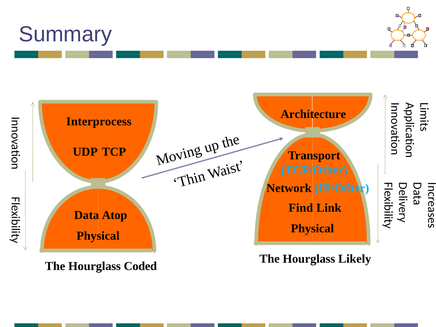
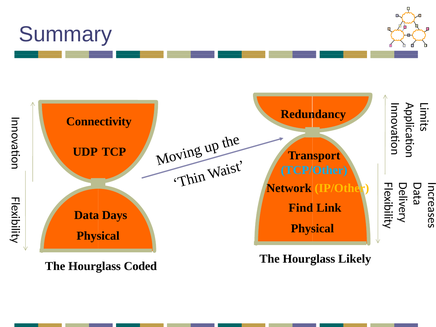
Architecture: Architecture -> Redundancy
Interprocess: Interprocess -> Connectivity
IP/Other colour: light blue -> yellow
Atop: Atop -> Days
